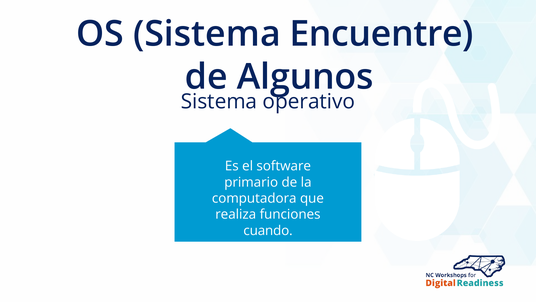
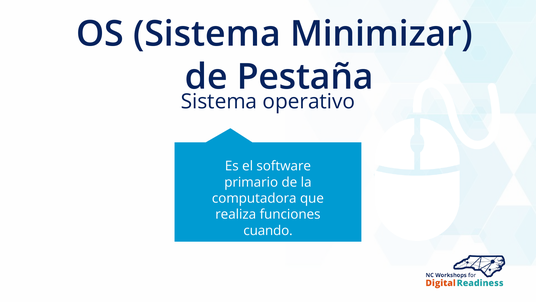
Encuentre: Encuentre -> Minimizar
Algunos: Algunos -> Pestaña
